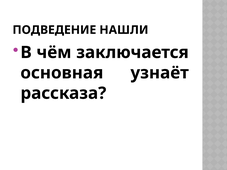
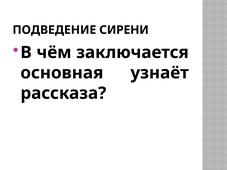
НАШЛИ: НАШЛИ -> СИРЕНИ
